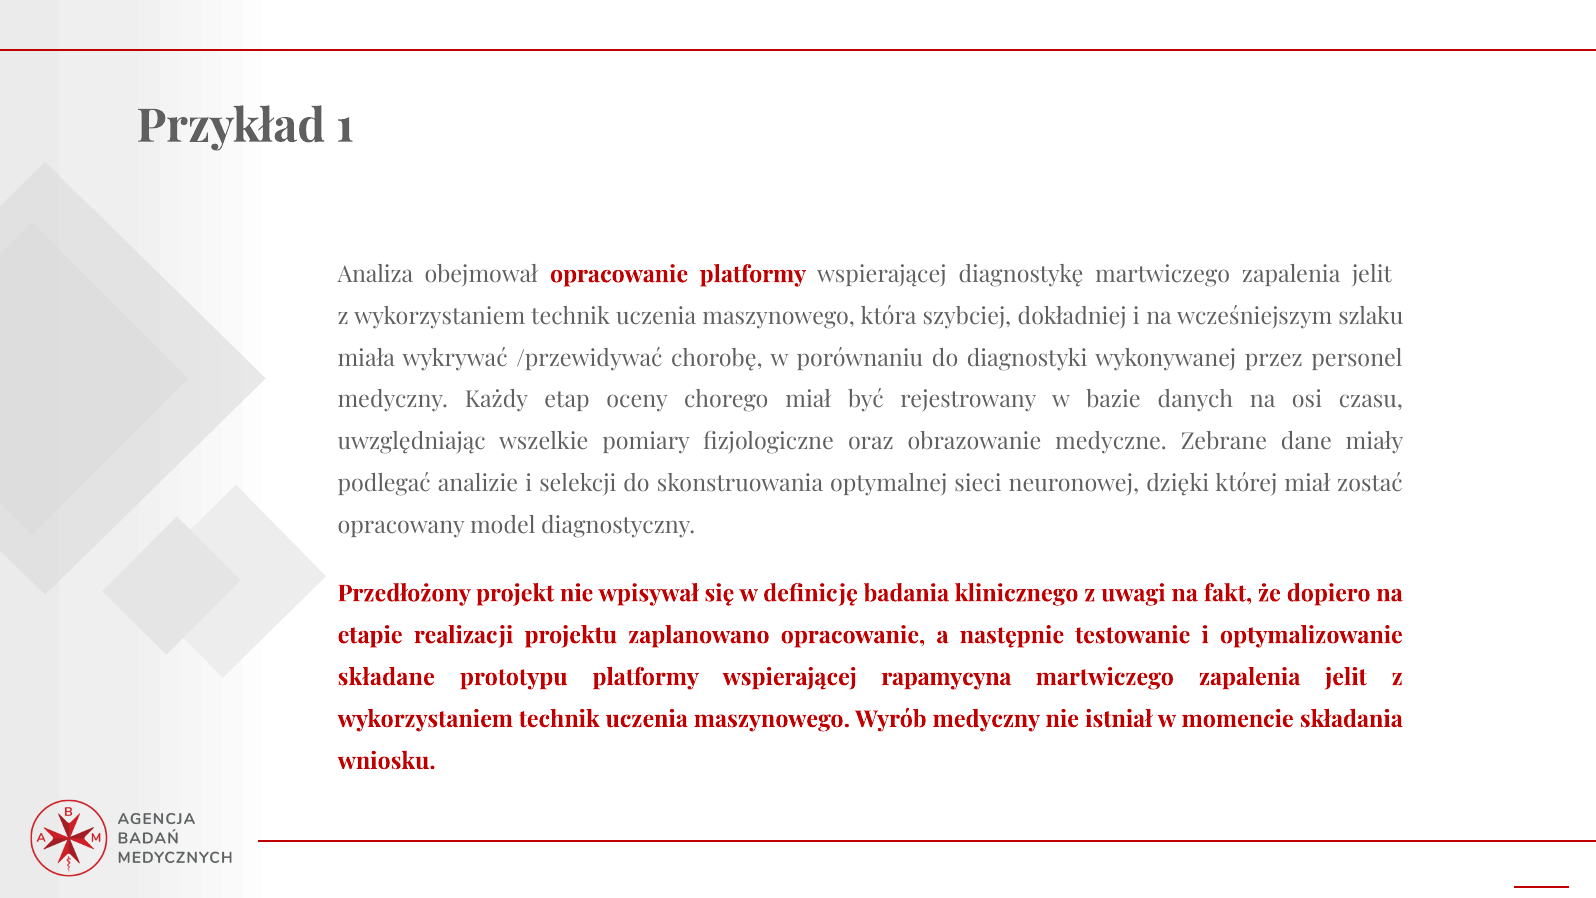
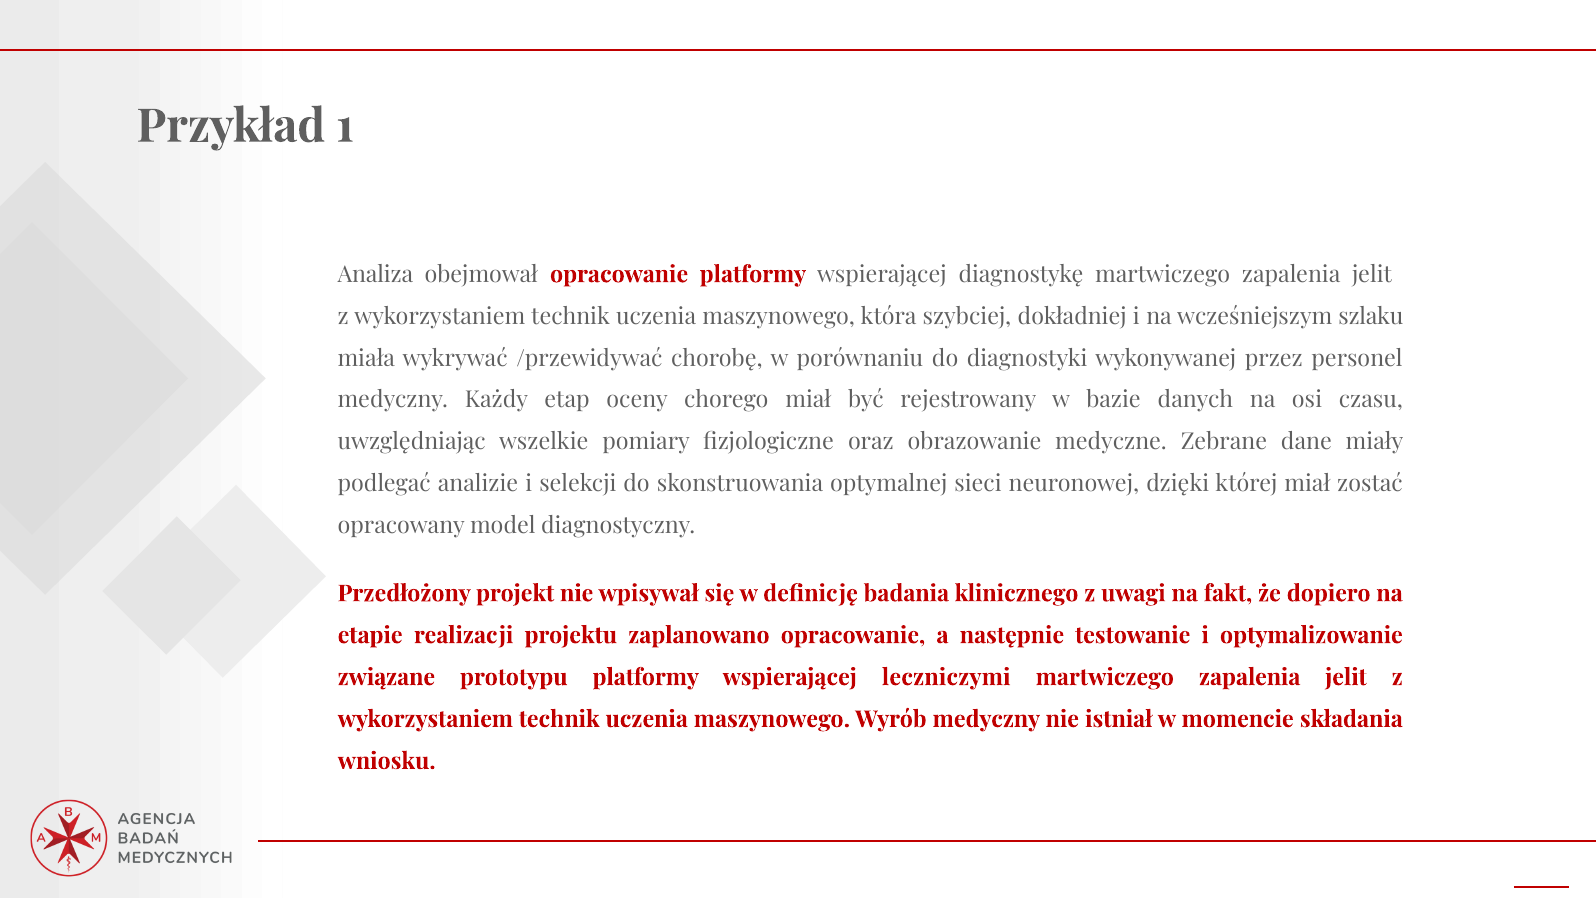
składane: składane -> związane
rapamycyna: rapamycyna -> leczniczymi
